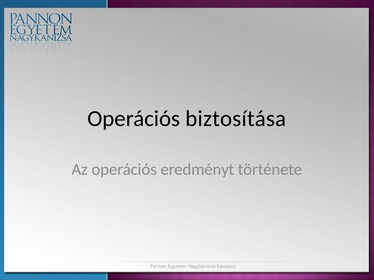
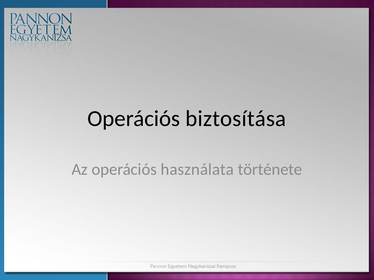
eredményt: eredményt -> használata
